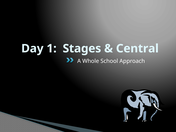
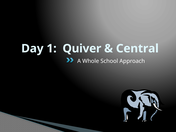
Stages: Stages -> Quiver
